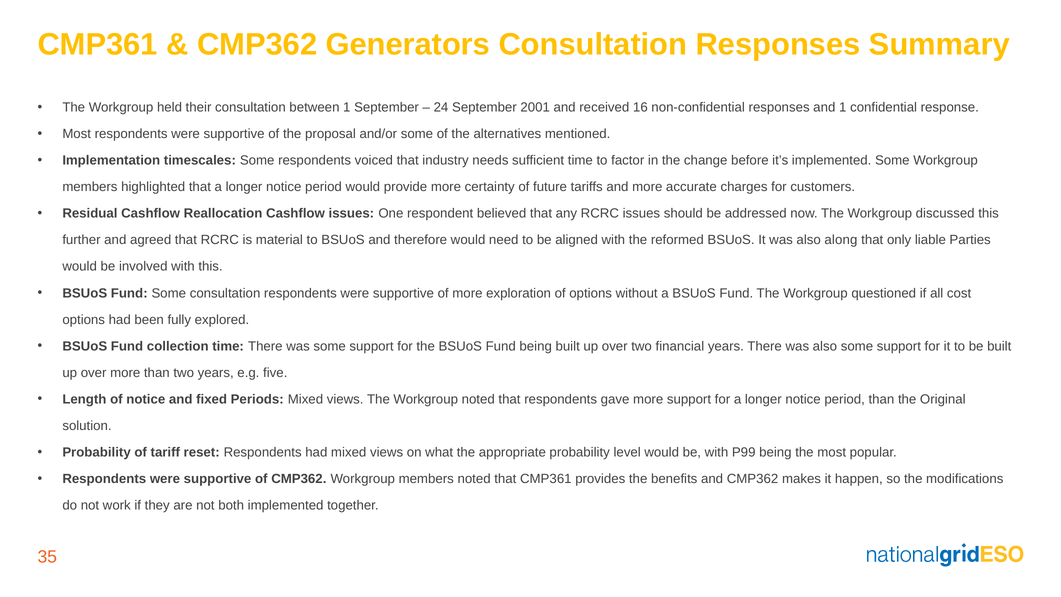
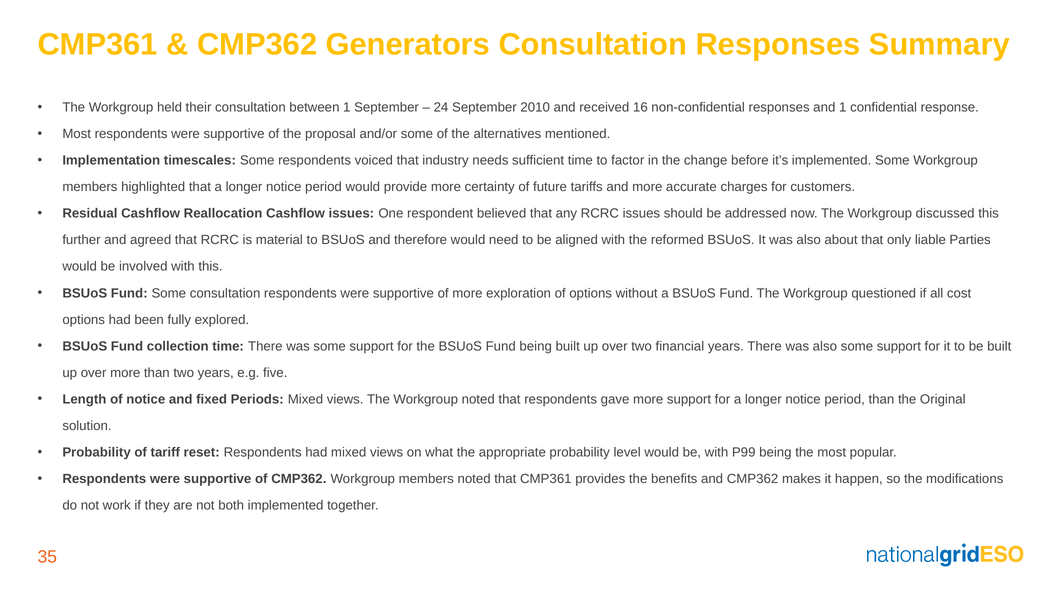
2001: 2001 -> 2010
along: along -> about
